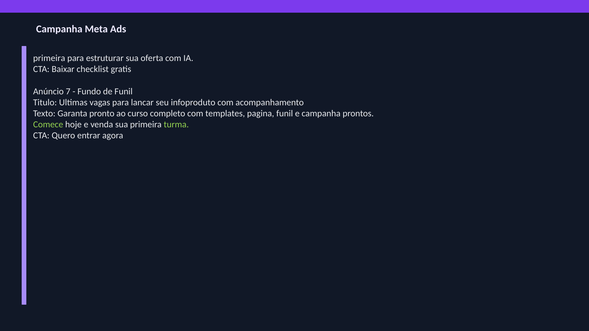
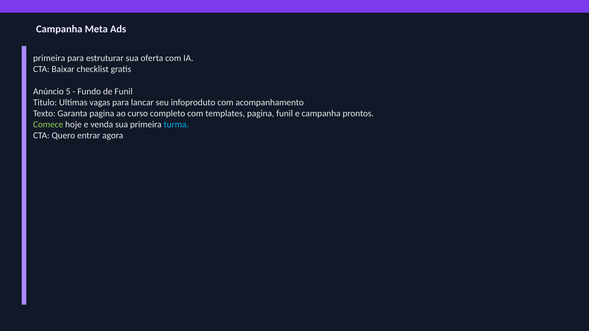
7: 7 -> 5
Garanta pronto: pronto -> pagina
turma colour: light green -> light blue
